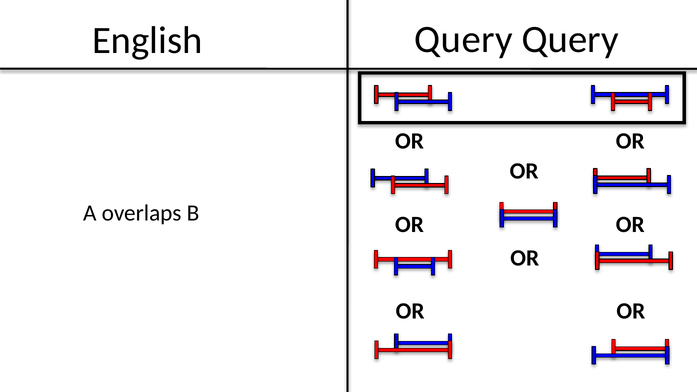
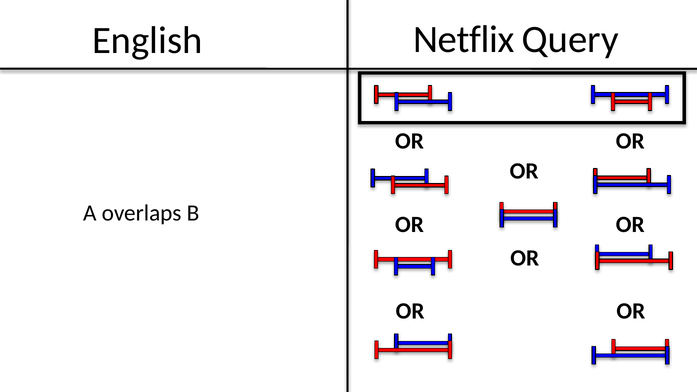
Query at (463, 40): Query -> Netflix
